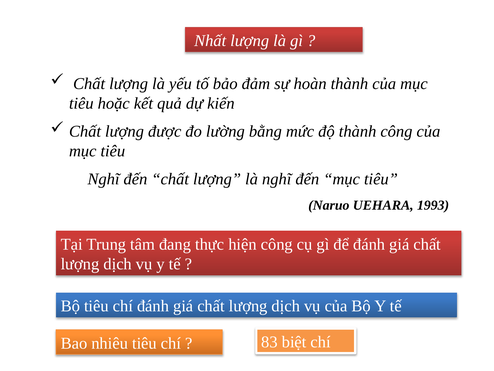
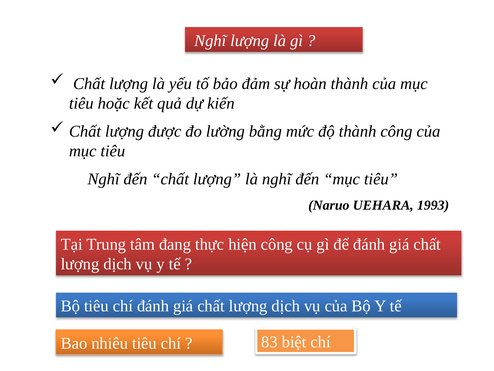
Nhất at (210, 41): Nhất -> Nghĩ
